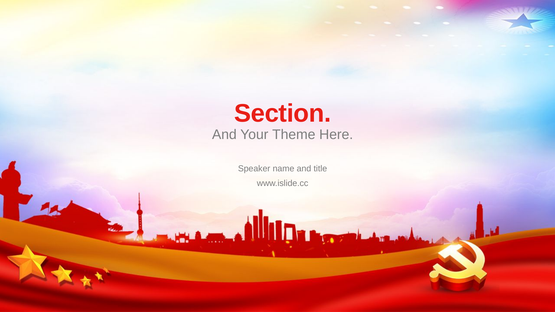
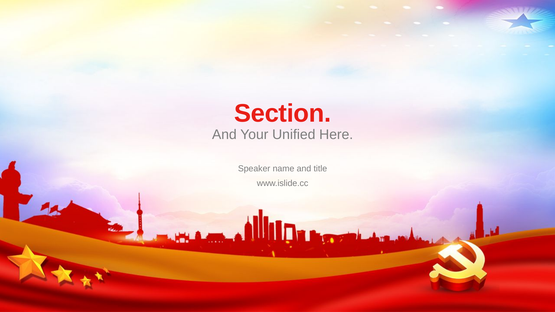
Theme: Theme -> Unified
